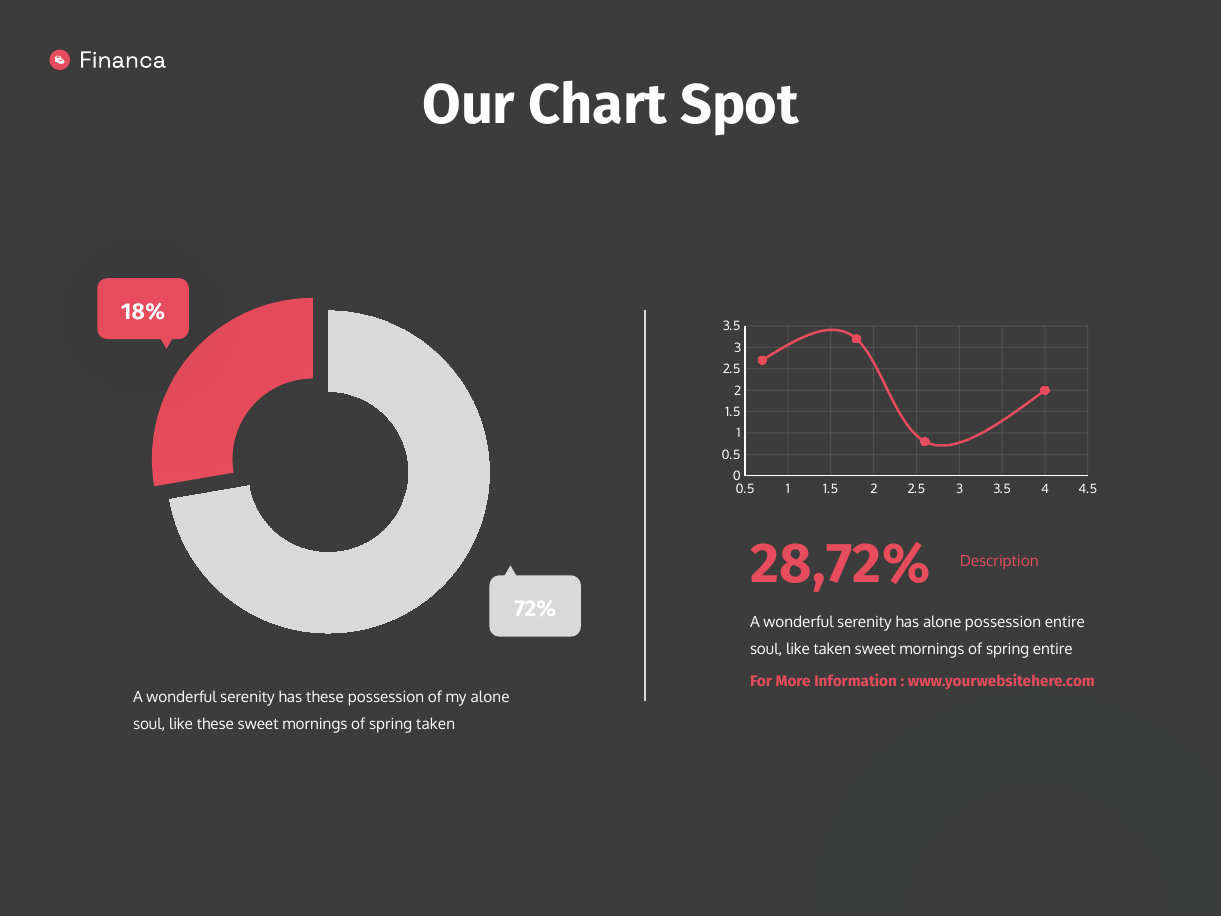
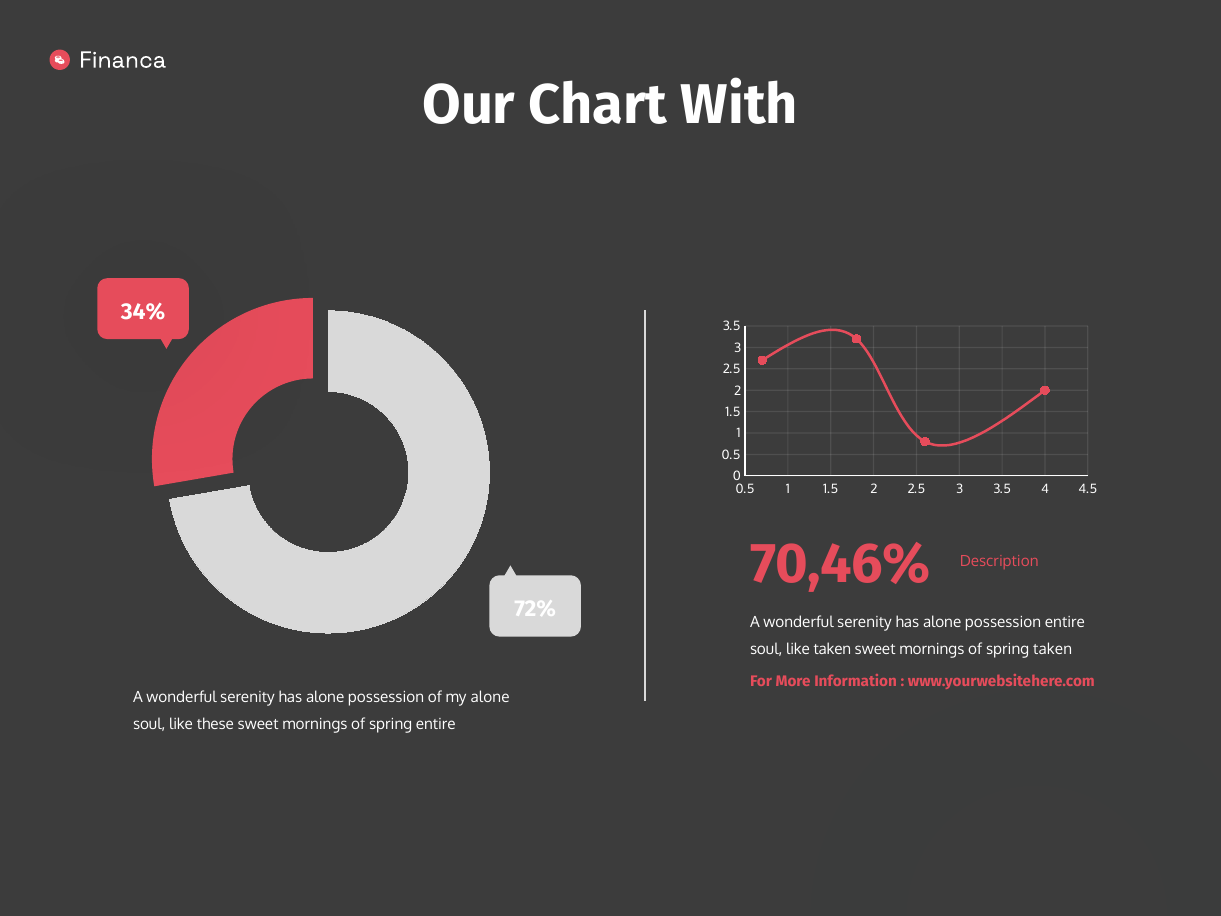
Spot: Spot -> With
18%: 18% -> 34%
28,72%: 28,72% -> 70,46%
spring entire: entire -> taken
these at (325, 697): these -> alone
spring taken: taken -> entire
